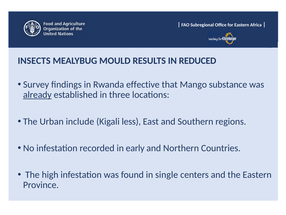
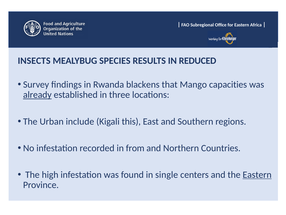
MOULD: MOULD -> SPECIES
effective: effective -> blackens
substance: substance -> capacities
less: less -> this
early: early -> from
Eastern at (257, 174) underline: none -> present
